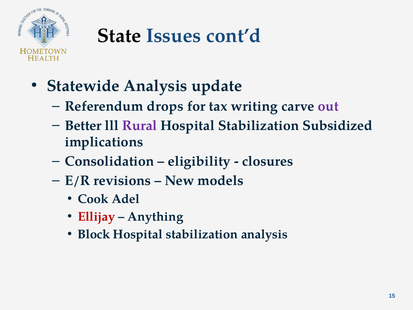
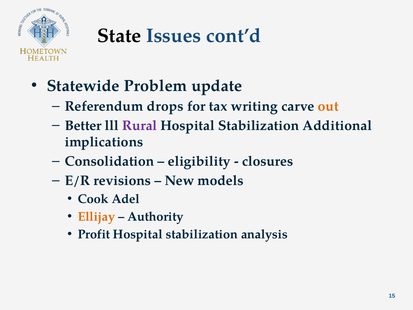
Statewide Analysis: Analysis -> Problem
out colour: purple -> orange
Subsidized: Subsidized -> Additional
Ellijay colour: red -> orange
Anything: Anything -> Authority
Block: Block -> Profit
